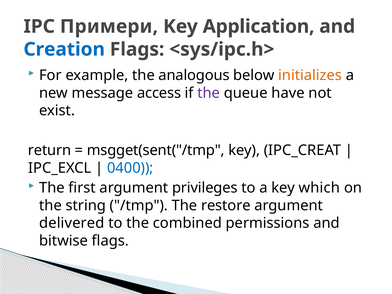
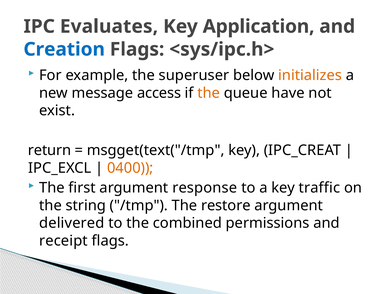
Примери: Примери -> Evaluates
analogous: analogous -> superuser
the at (209, 93) colour: purple -> orange
msgget(sent("/tmp: msgget(sent("/tmp -> msgget(text("/tmp
0400 colour: blue -> orange
privileges: privileges -> response
which: which -> traffic
bitwise: bitwise -> receipt
